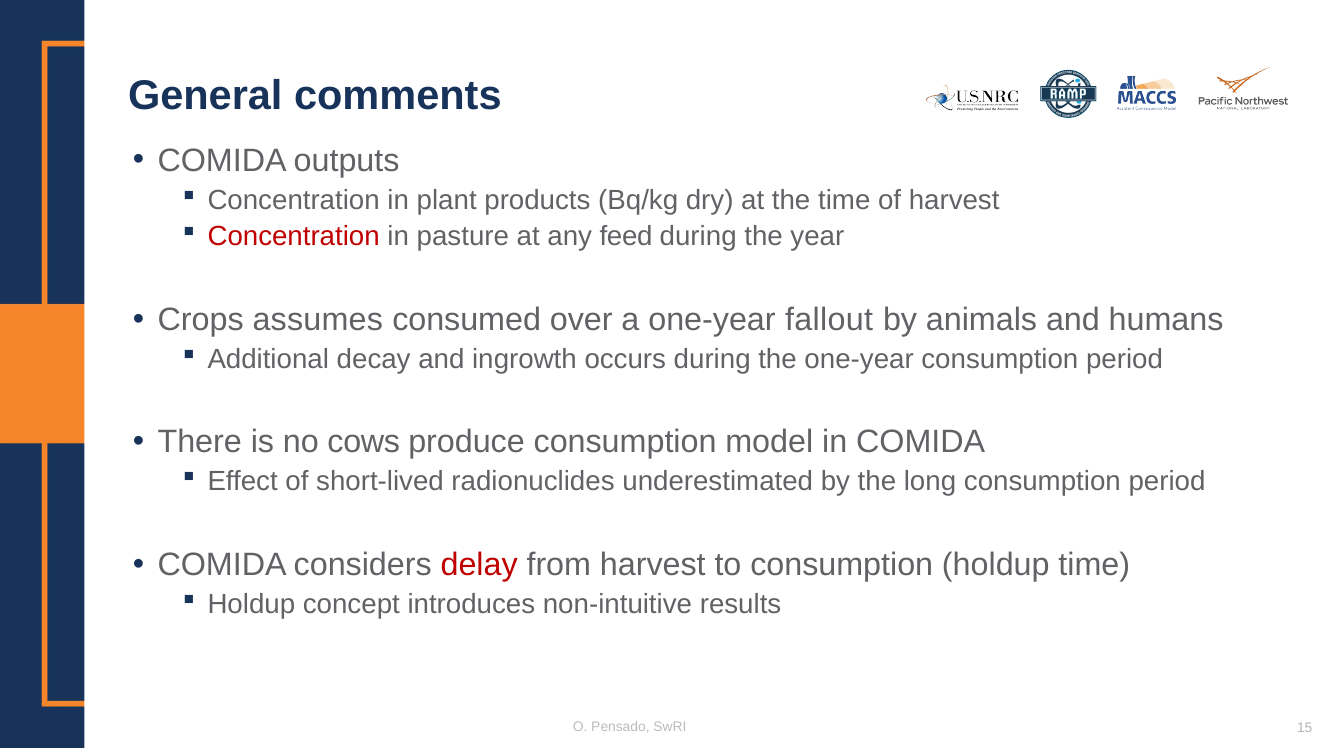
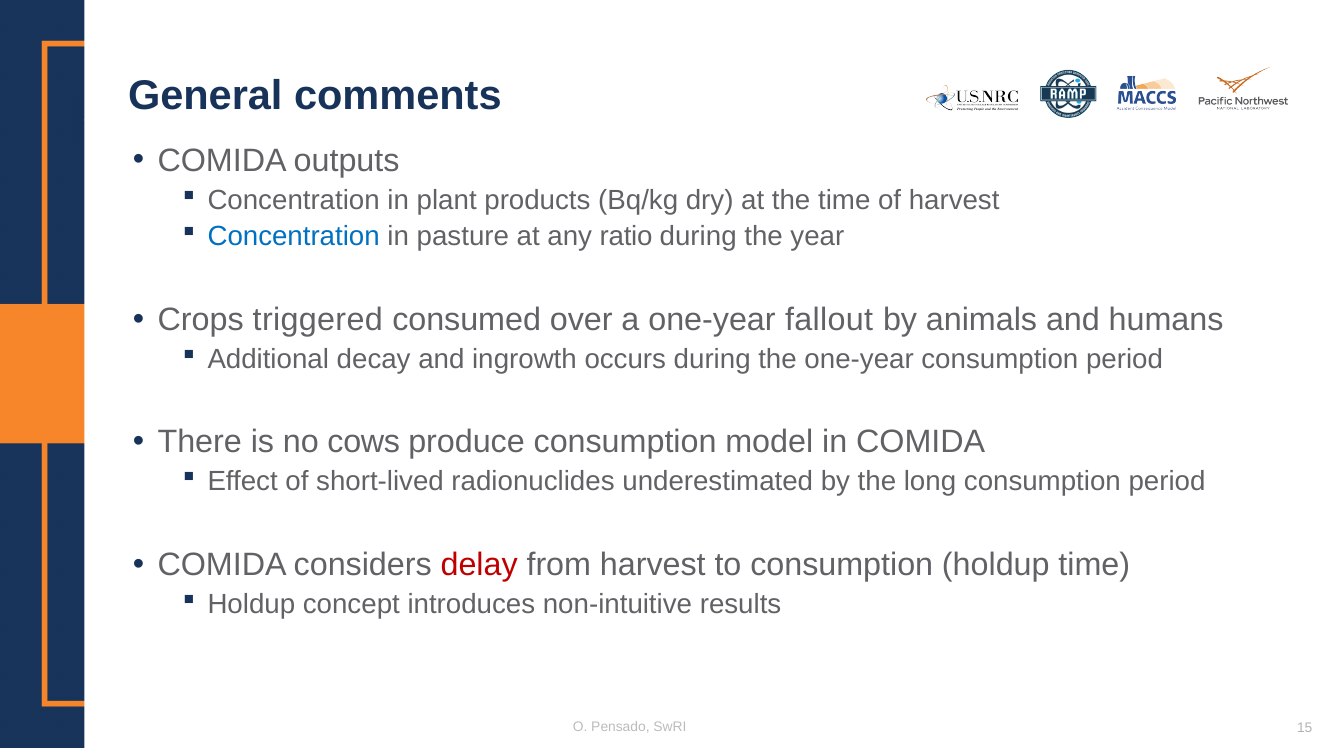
Concentration at (294, 237) colour: red -> blue
feed: feed -> ratio
assumes: assumes -> triggered
